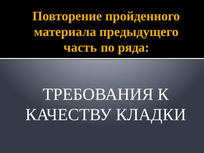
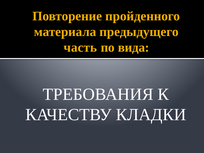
ряда: ряда -> вида
